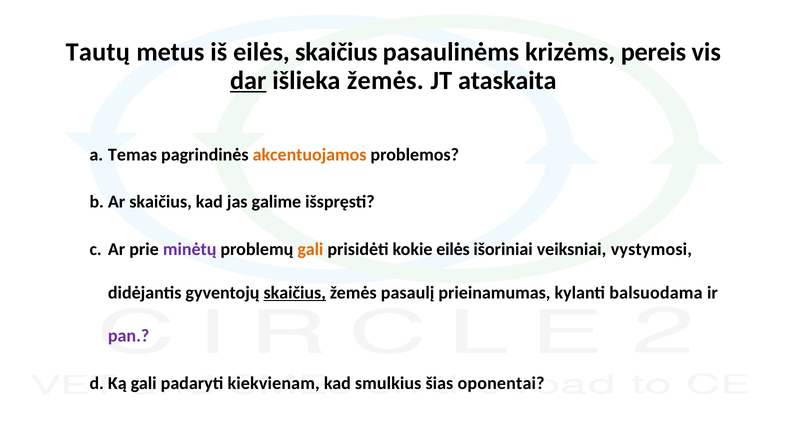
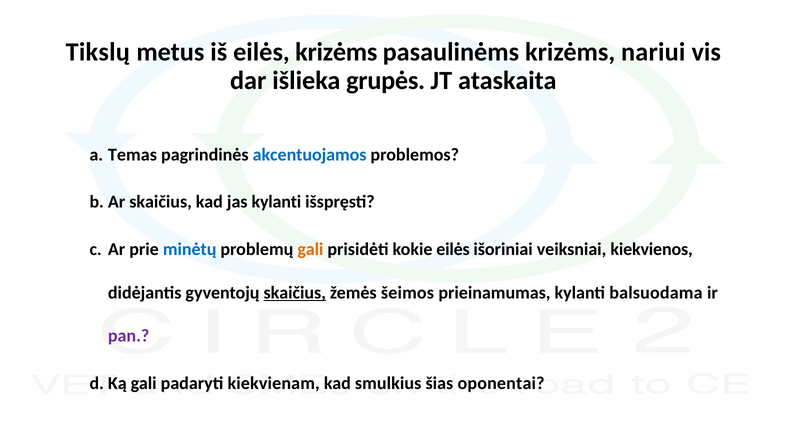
Tautų: Tautų -> Tikslų
eilės skaičius: skaičius -> krizėms
pereis: pereis -> nariui
dar underline: present -> none
išlieka žemės: žemės -> grupės
akcentuojamos colour: orange -> blue
jas galime: galime -> kylanti
minėtų colour: purple -> blue
vystymosi: vystymosi -> kiekvienos
pasaulį: pasaulį -> šeimos
